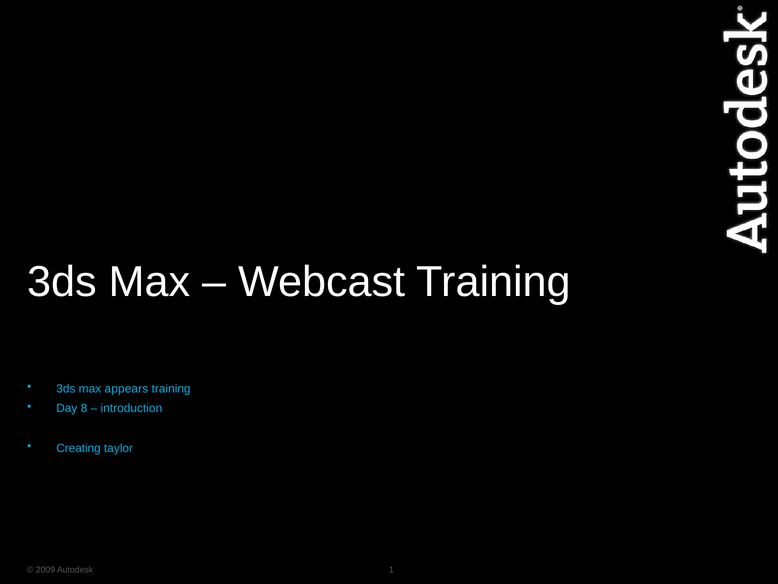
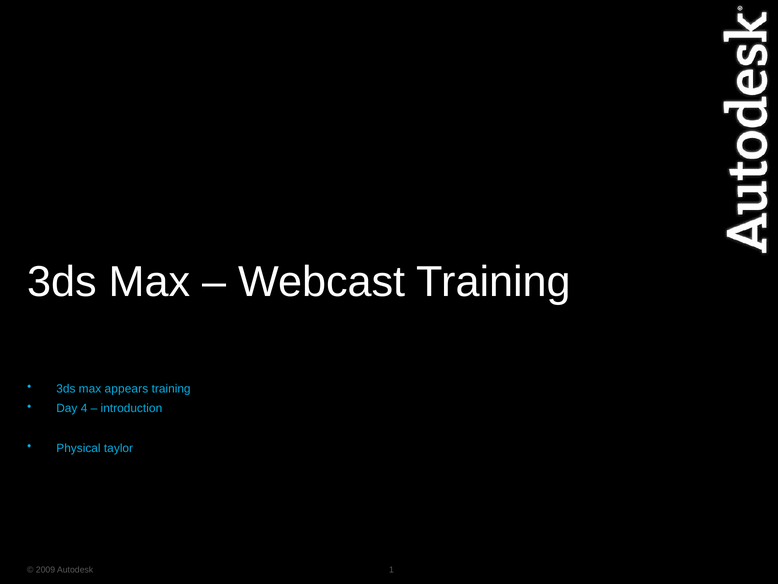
8: 8 -> 4
Creating: Creating -> Physical
